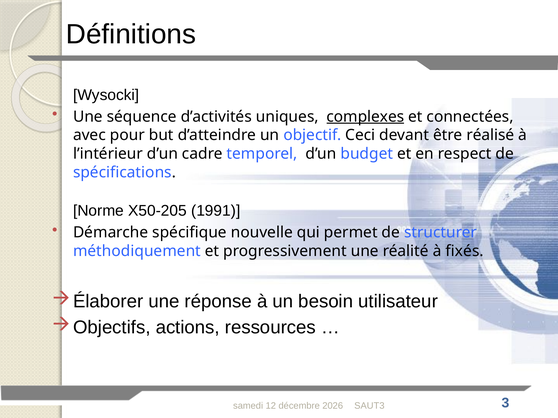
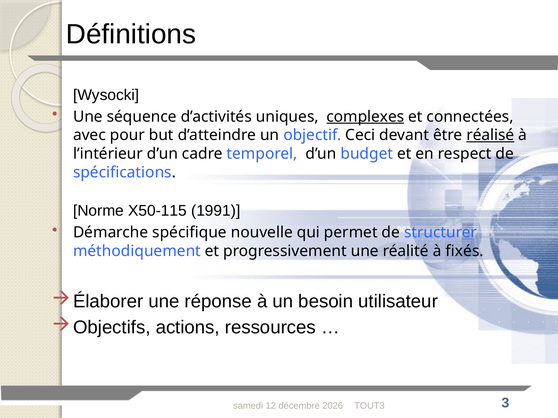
réalisé underline: none -> present
X50-205: X50-205 -> X50-115
SAUT3: SAUT3 -> TOUT3
